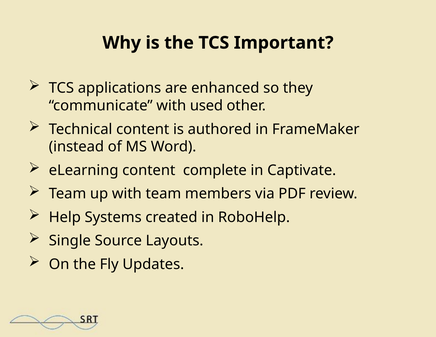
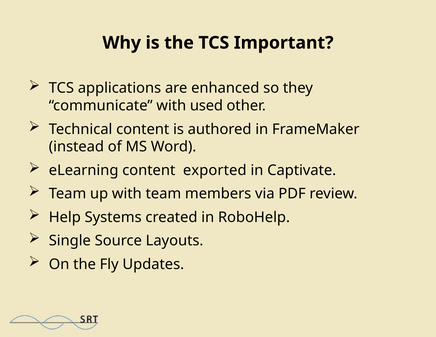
complete: complete -> exported
